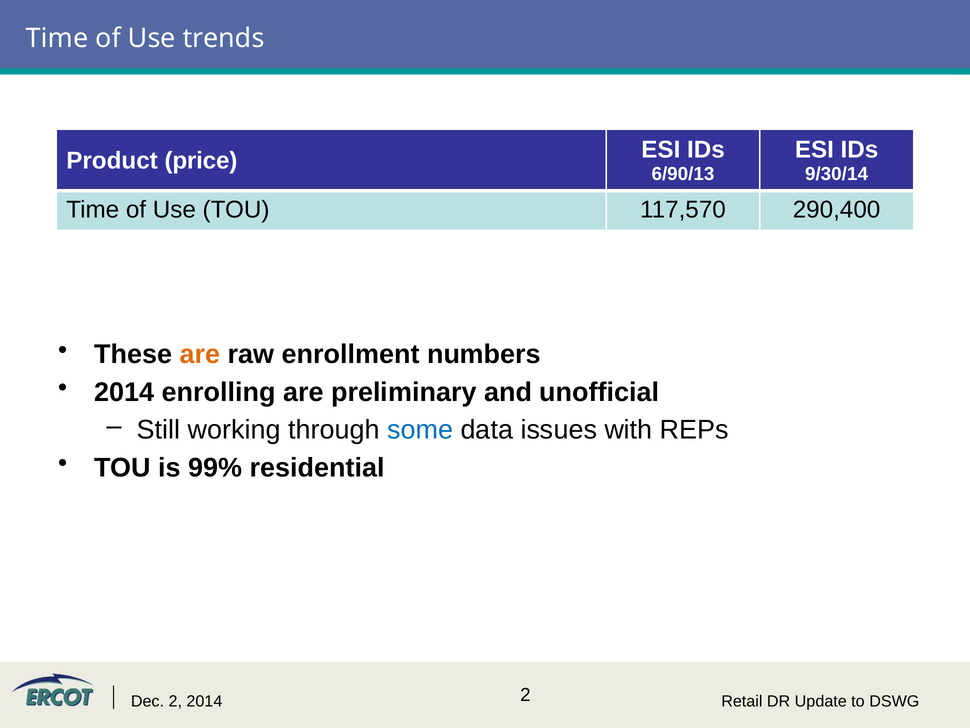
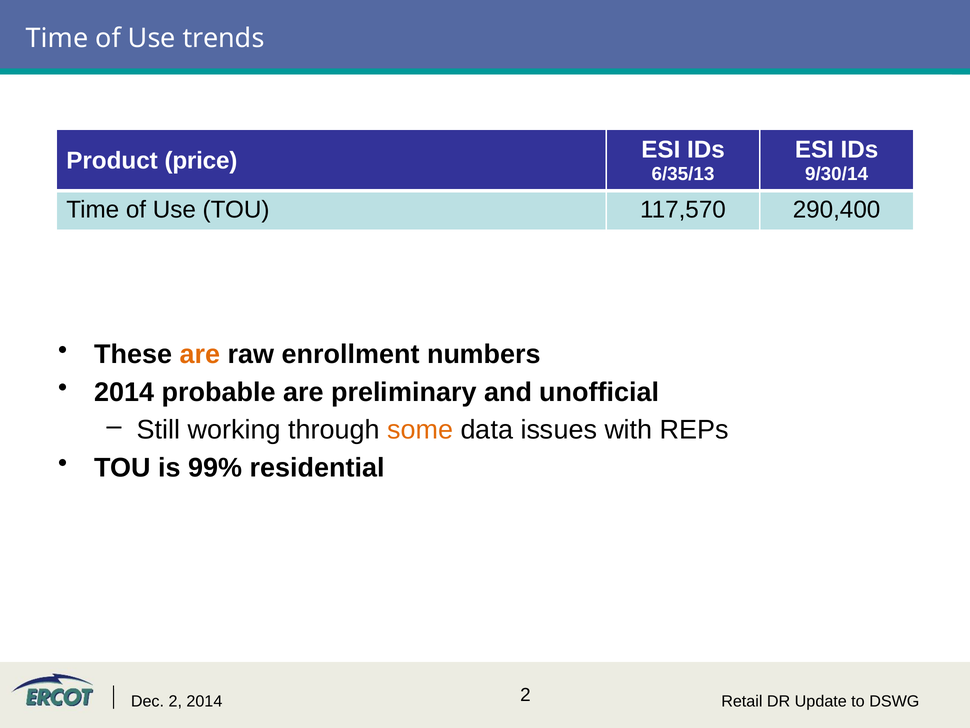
6/90/13: 6/90/13 -> 6/35/13
enrolling: enrolling -> probable
some colour: blue -> orange
